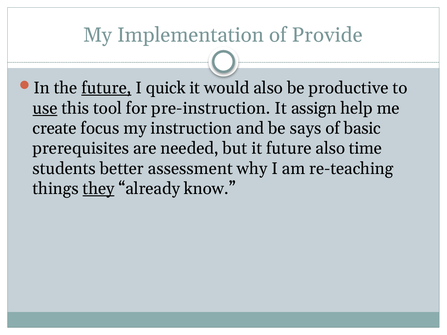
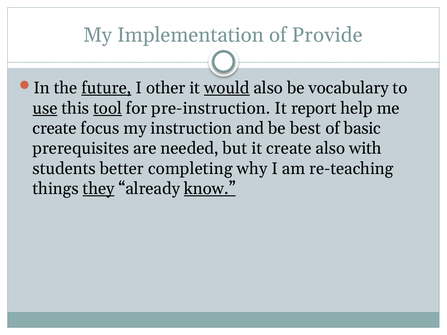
quick: quick -> other
would underline: none -> present
productive: productive -> vocabulary
tool underline: none -> present
assign: assign -> report
says: says -> best
it future: future -> create
time: time -> with
assessment: assessment -> completing
know underline: none -> present
